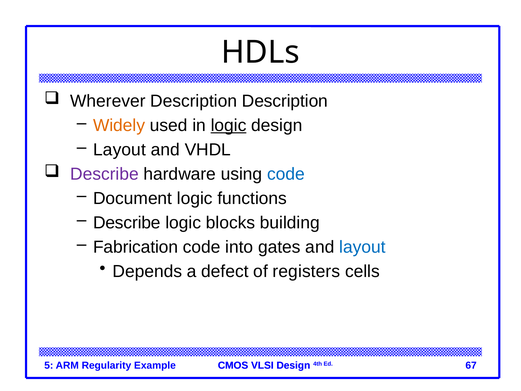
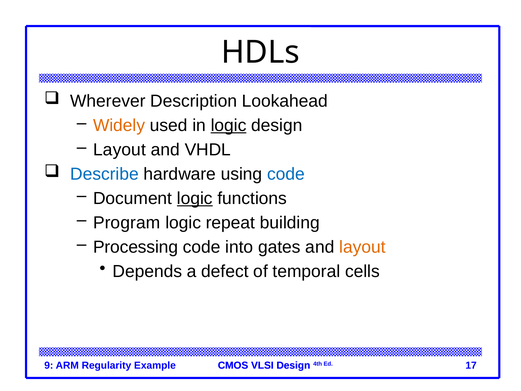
Description Description: Description -> Lookahead
Describe at (104, 174) colour: purple -> blue
logic at (195, 198) underline: none -> present
Describe at (127, 223): Describe -> Program
blocks: blocks -> repeat
Fabrication: Fabrication -> Processing
layout at (362, 247) colour: blue -> orange
registers: registers -> temporal
5: 5 -> 9
67: 67 -> 17
